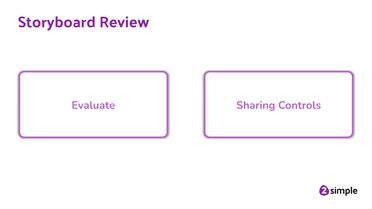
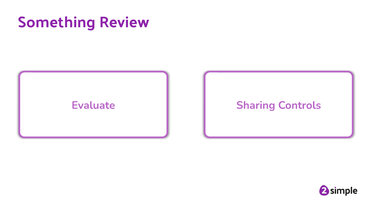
Storyboard at (57, 22): Storyboard -> Something
